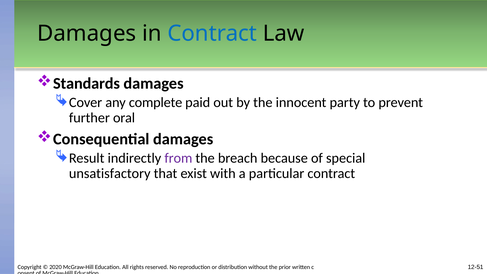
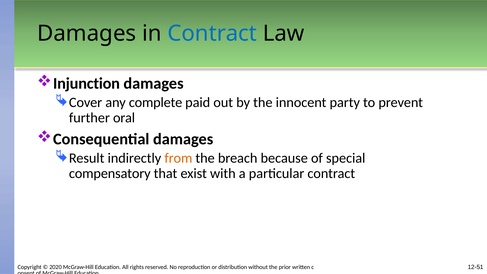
Standards: Standards -> Injunction
from colour: purple -> orange
unsatisfactory: unsatisfactory -> compensatory
